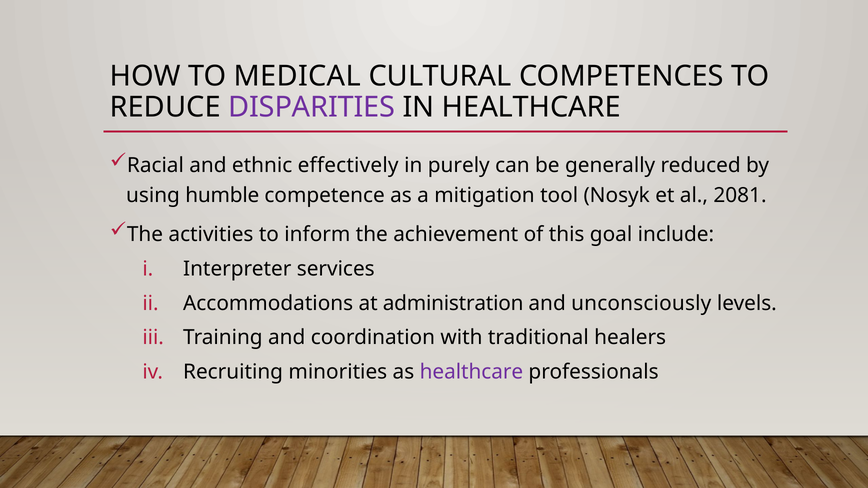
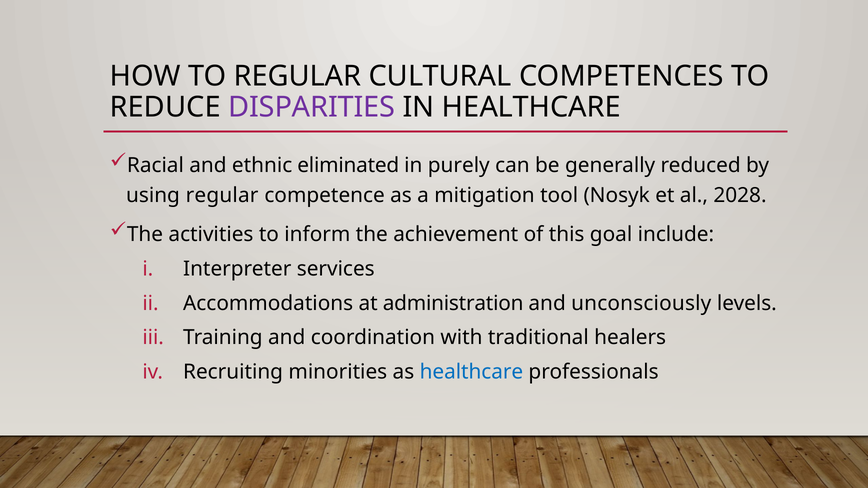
TO MEDICAL: MEDICAL -> REGULAR
effectively: effectively -> eliminated
using humble: humble -> regular
2081: 2081 -> 2028
healthcare at (471, 372) colour: purple -> blue
